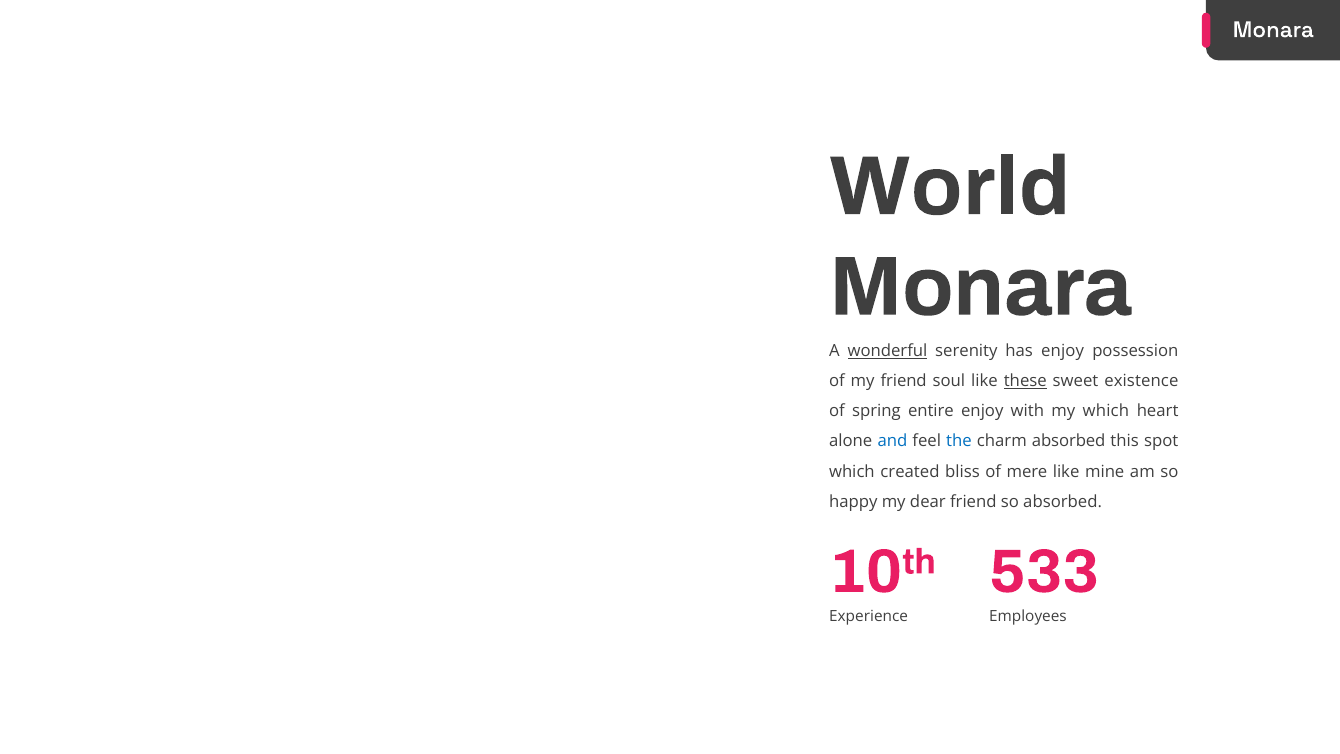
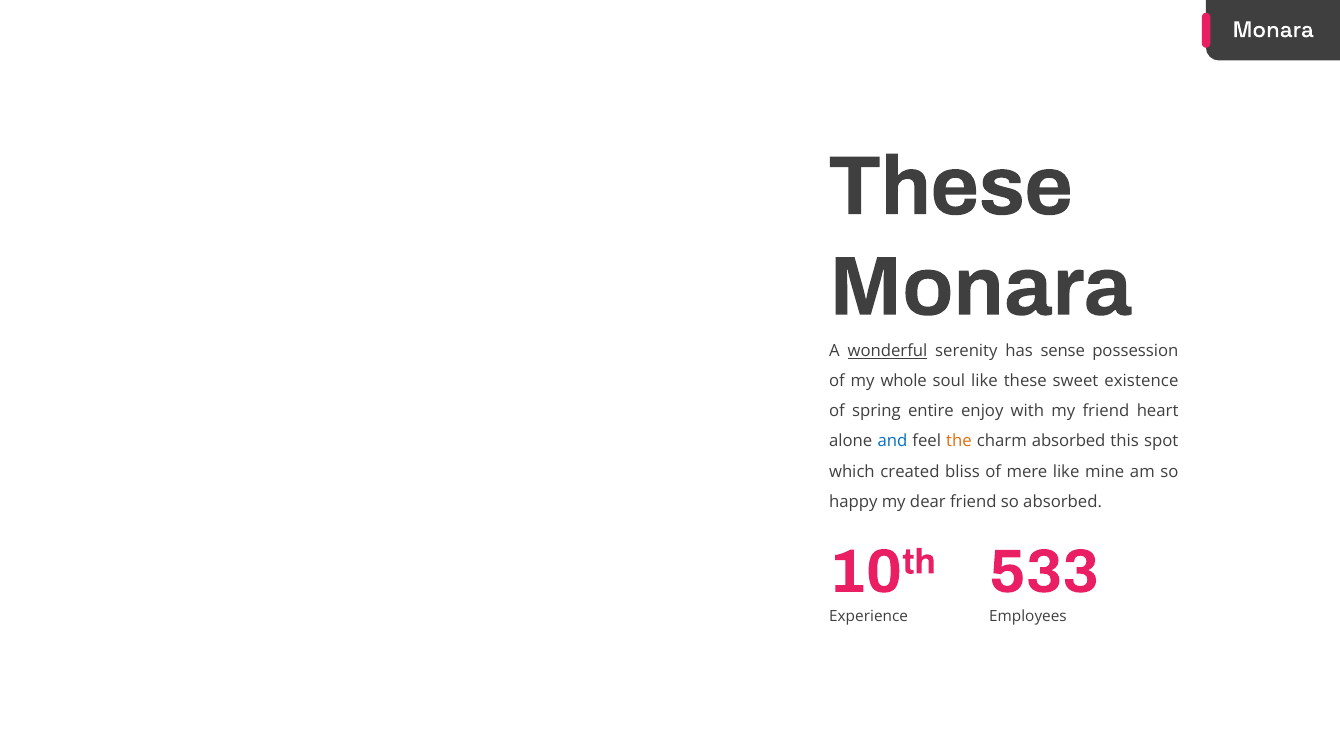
World at (950, 186): World -> These
has enjoy: enjoy -> sense
my friend: friend -> whole
these at (1025, 381) underline: present -> none
my which: which -> friend
the colour: blue -> orange
